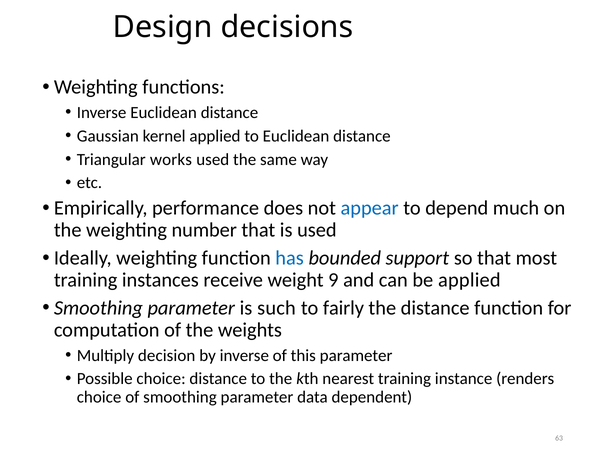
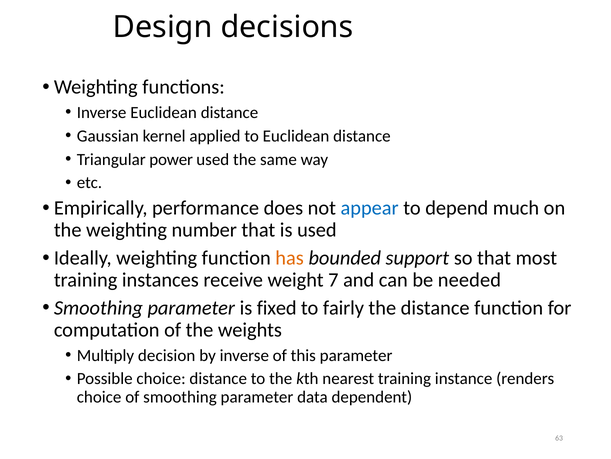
works: works -> power
has colour: blue -> orange
9: 9 -> 7
be applied: applied -> needed
such: such -> fixed
